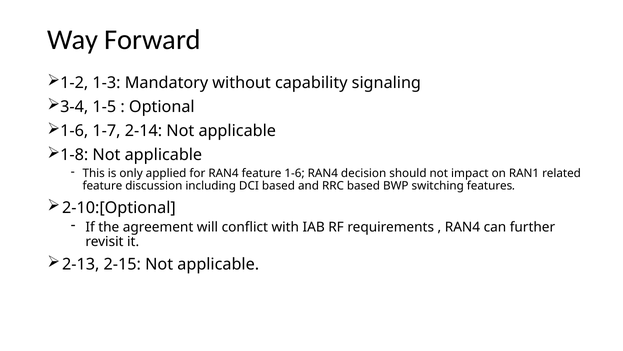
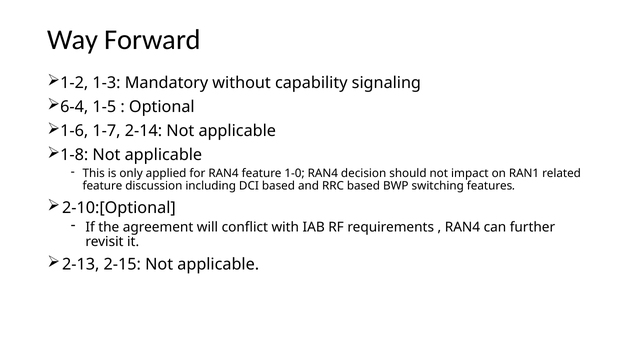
3-4: 3-4 -> 6-4
feature 1-6: 1-6 -> 1-0
